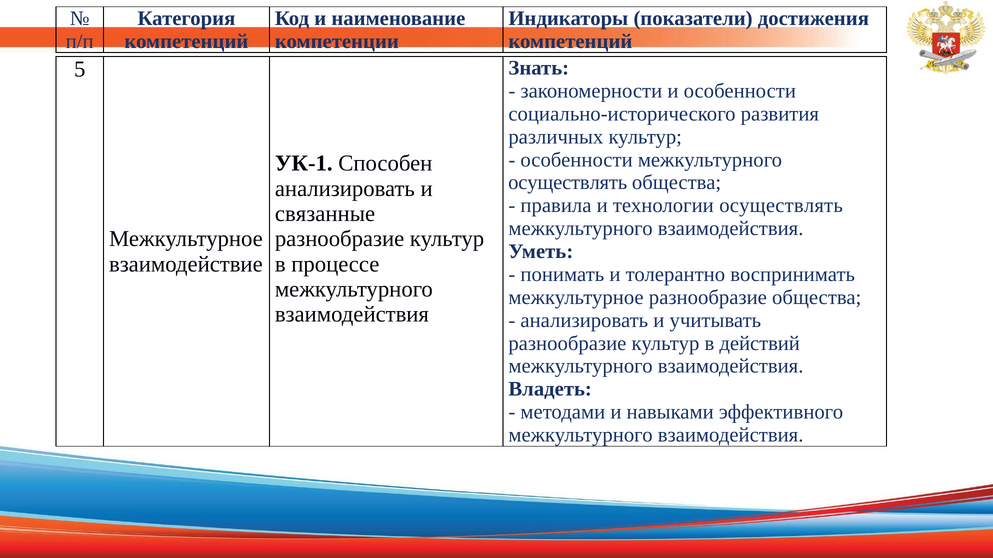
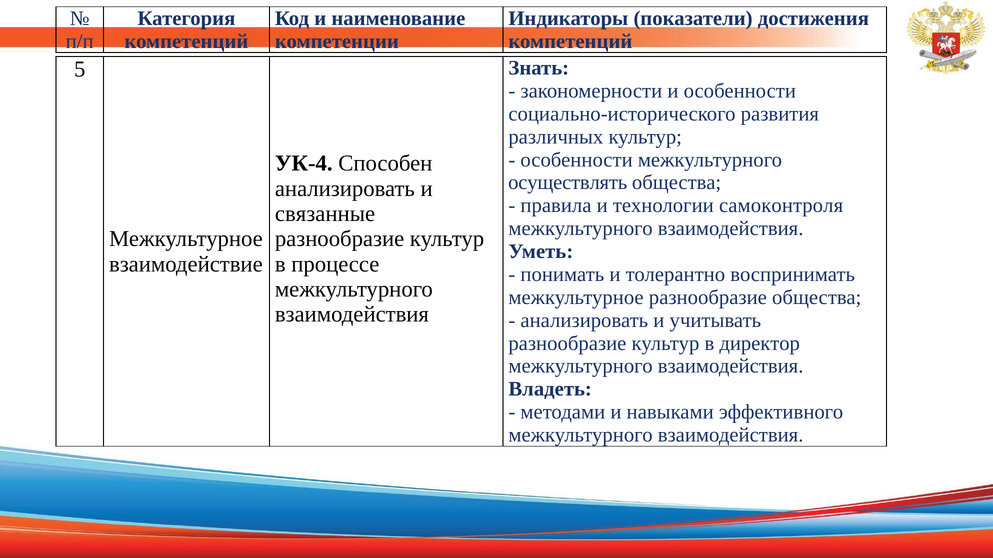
УК-1: УК-1 -> УК-4
технологии осуществлять: осуществлять -> самоконтроля
действий: действий -> директор
